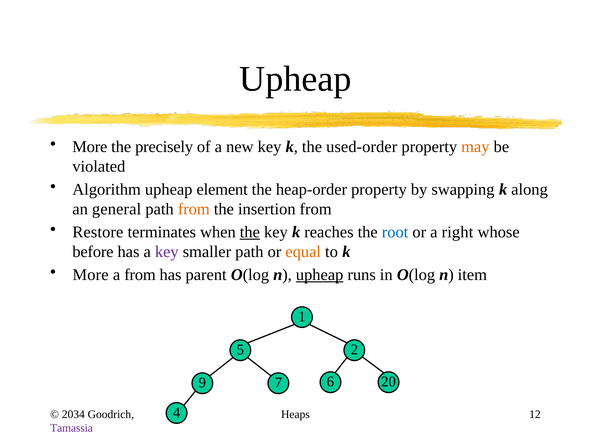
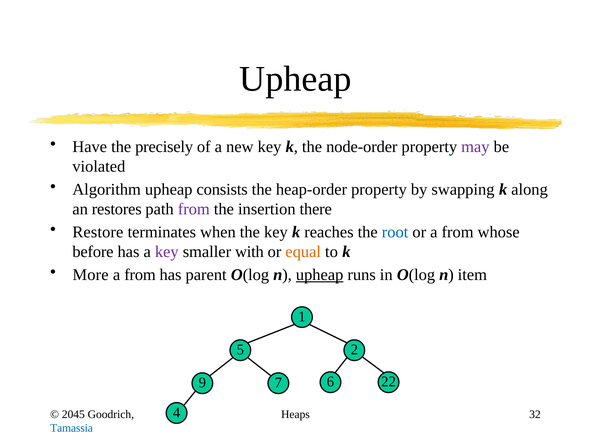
More at (90, 147): More -> Have
used-order: used-order -> node-order
may colour: orange -> purple
element: element -> consists
general: general -> restores
from at (194, 209) colour: orange -> purple
insertion from: from -> there
the at (250, 232) underline: present -> none
or a right: right -> from
smaller path: path -> with
20: 20 -> 22
2034: 2034 -> 2045
12: 12 -> 32
Tamassia colour: purple -> blue
